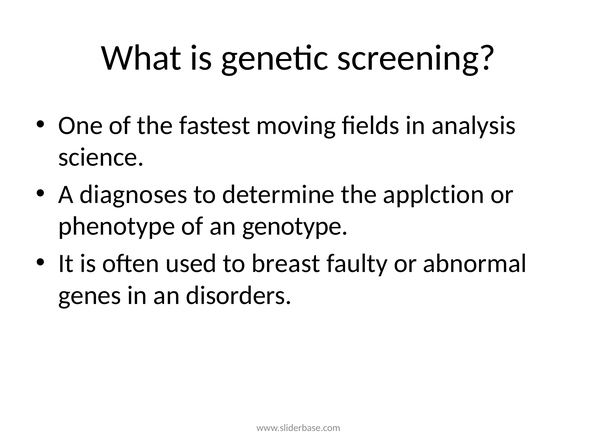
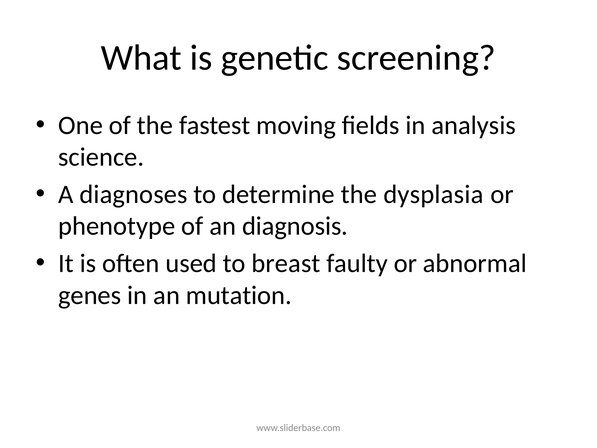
applction: applction -> dysplasia
genotype: genotype -> diagnosis
disorders: disorders -> mutation
